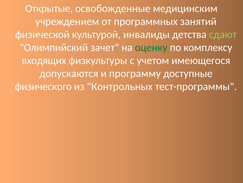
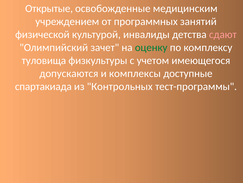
сдают colour: light green -> pink
входящих: входящих -> туловища
программу: программу -> комплексы
физического: физического -> спартакиада
